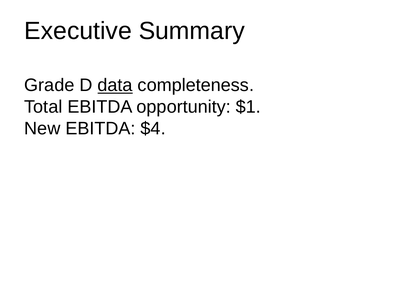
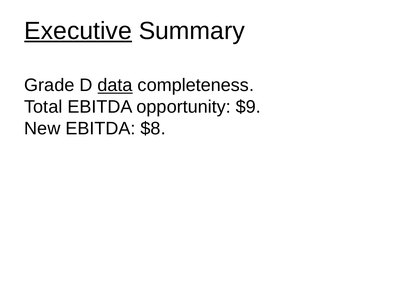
Executive underline: none -> present
$1: $1 -> $9
$4: $4 -> $8
